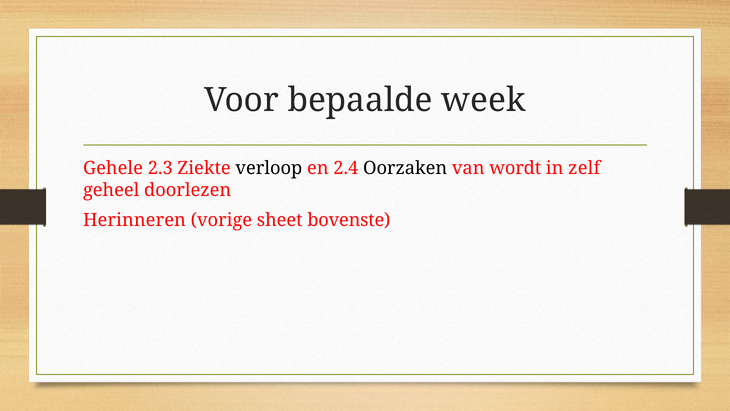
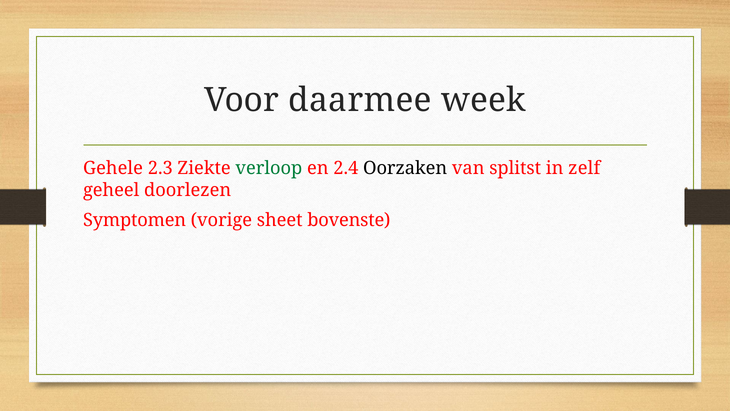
bepaalde: bepaalde -> daarmee
verloop colour: black -> green
wordt: wordt -> splitst
Herinneren: Herinneren -> Symptomen
